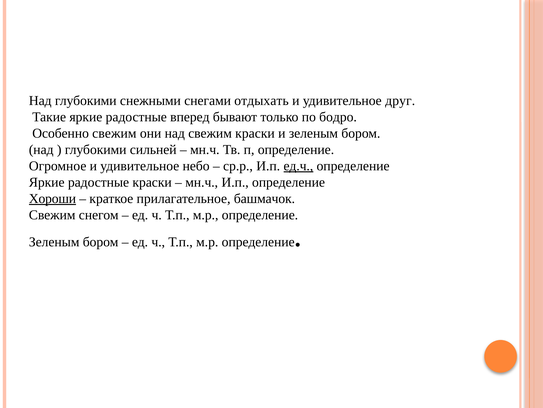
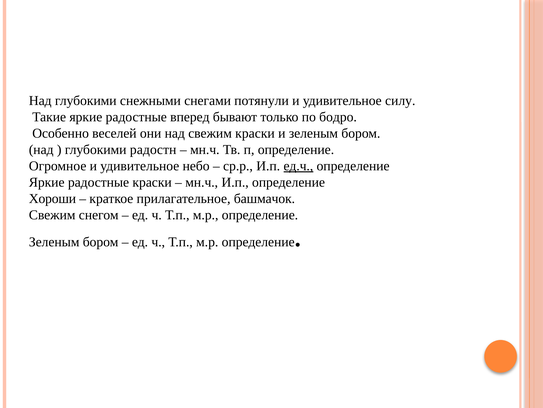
отдыхать: отдыхать -> потянули
друг: друг -> силу
Особенно свежим: свежим -> веселей
сильней: сильней -> радостн
Хороши underline: present -> none
